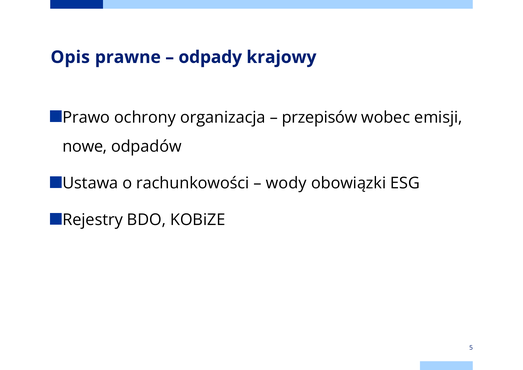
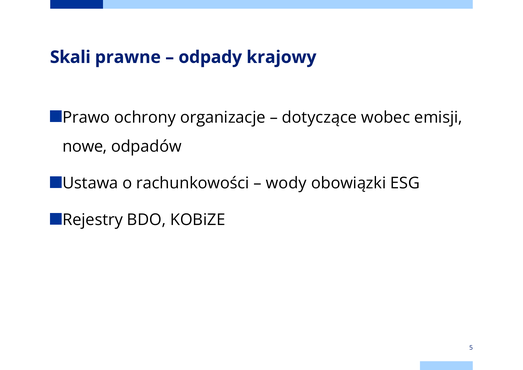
Opis: Opis -> Skali
organizacja: organizacja -> organizacje
przepisów: przepisów -> dotyczące
